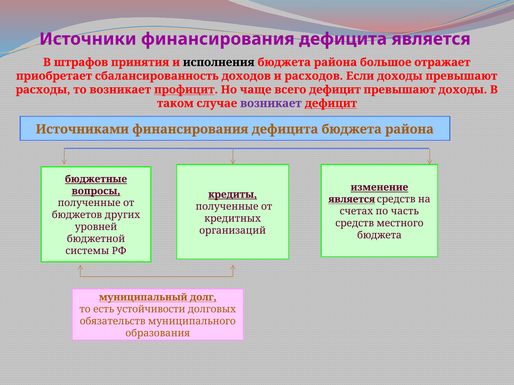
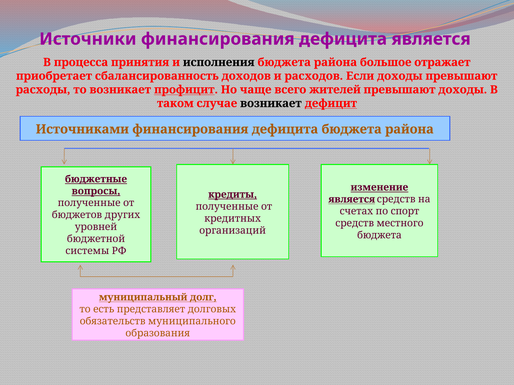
штрафов: штрафов -> процесса
всего дефицит: дефицит -> жителей
возникает at (271, 103) colour: purple -> black
часть: часть -> спорт
устойчивости: устойчивости -> представляет
